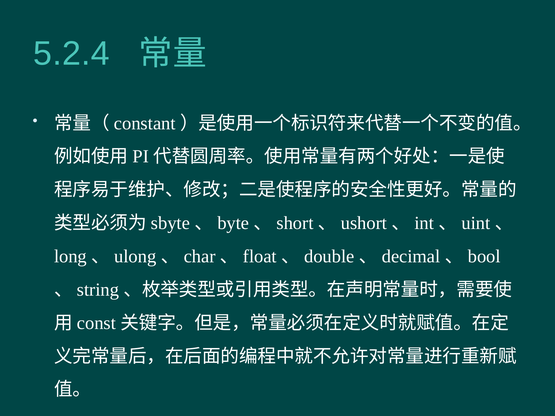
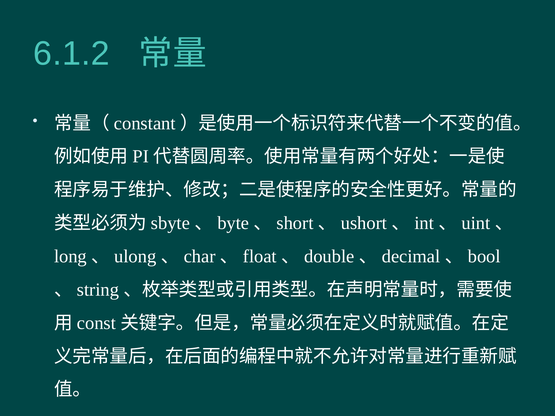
5.2.4: 5.2.4 -> 6.1.2
